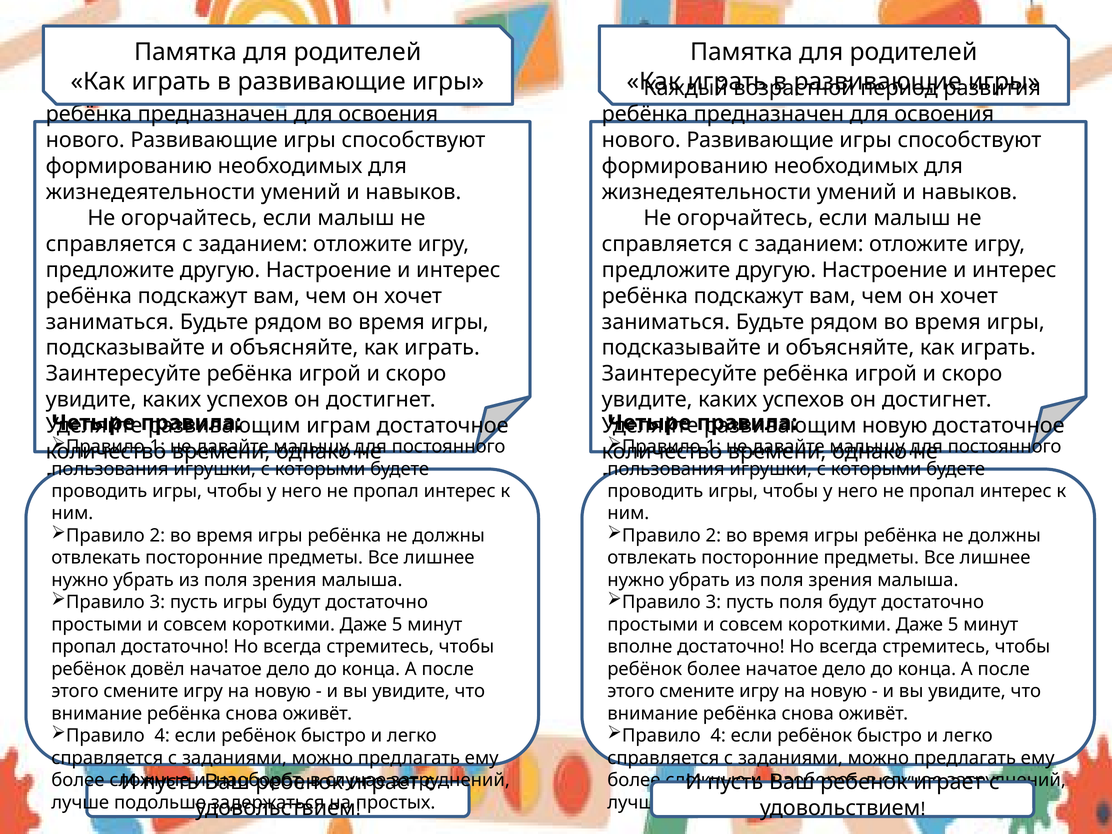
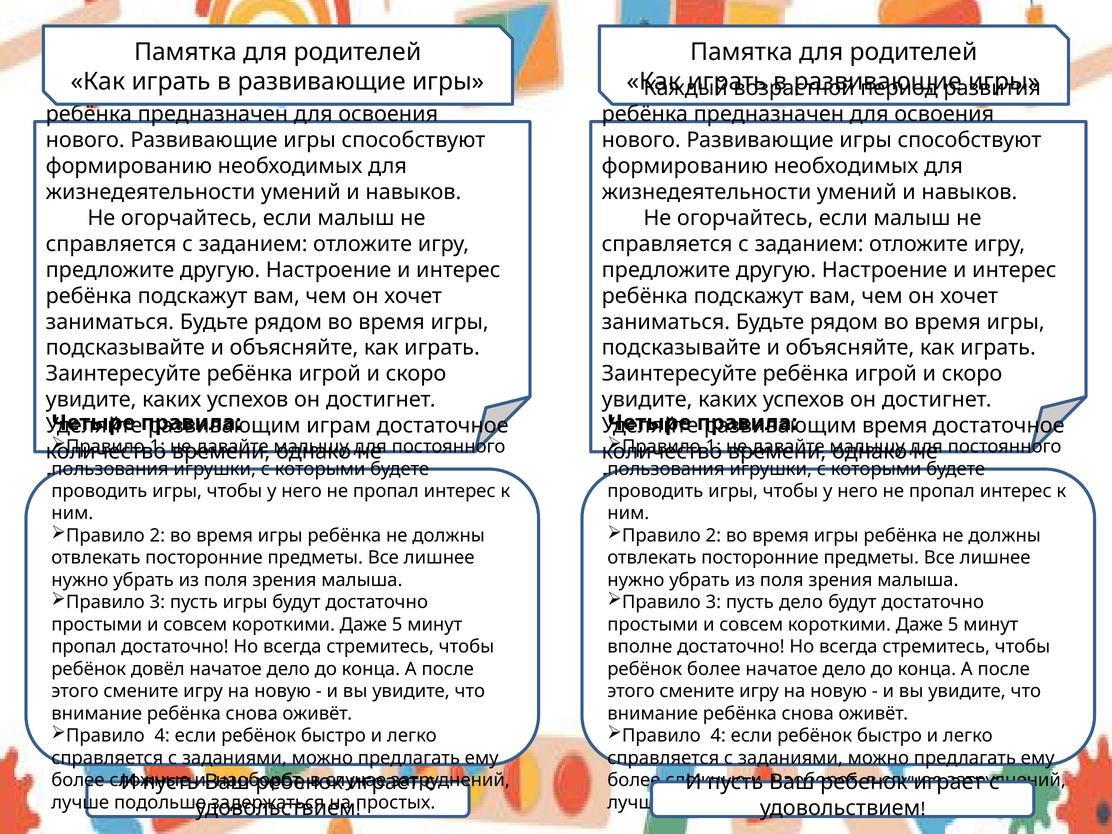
новую at (895, 426): новую -> время
пусть поля: поля -> дело
